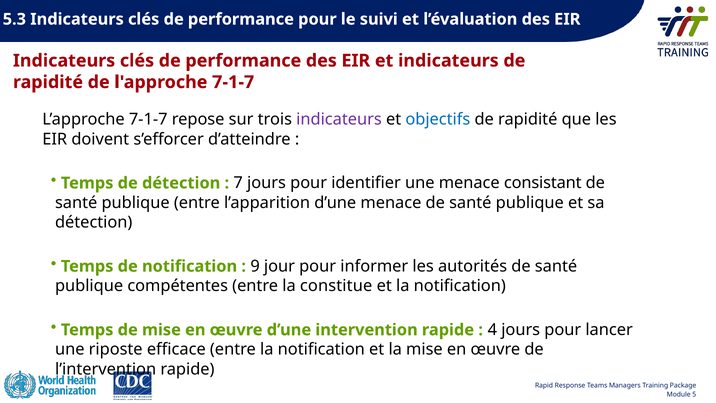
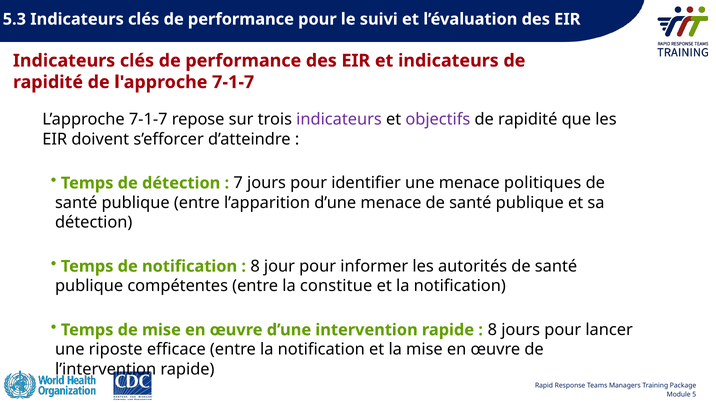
objectifs colour: blue -> purple
consistant: consistant -> politiques
9 at (255, 266): 9 -> 8
4 at (492, 330): 4 -> 8
